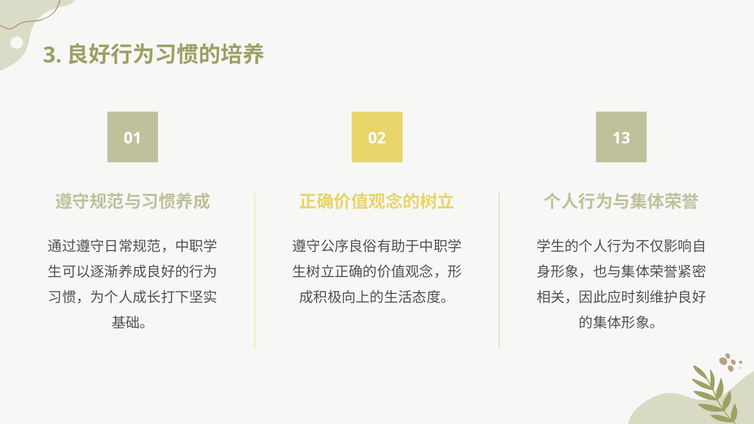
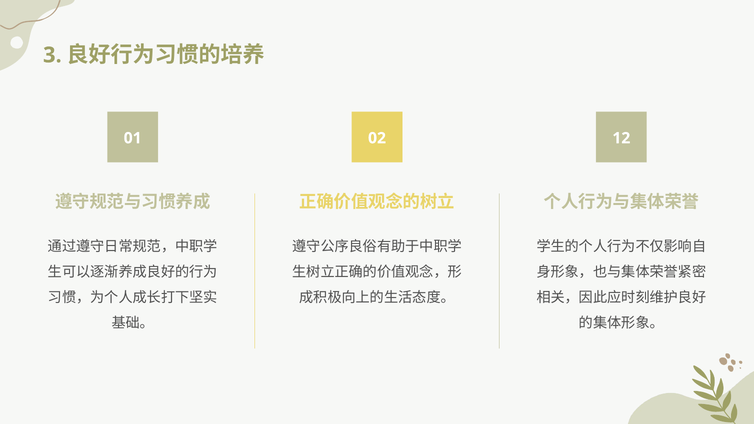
13: 13 -> 12
